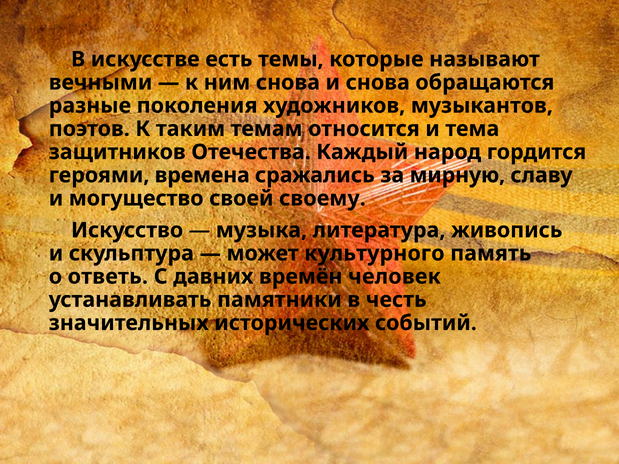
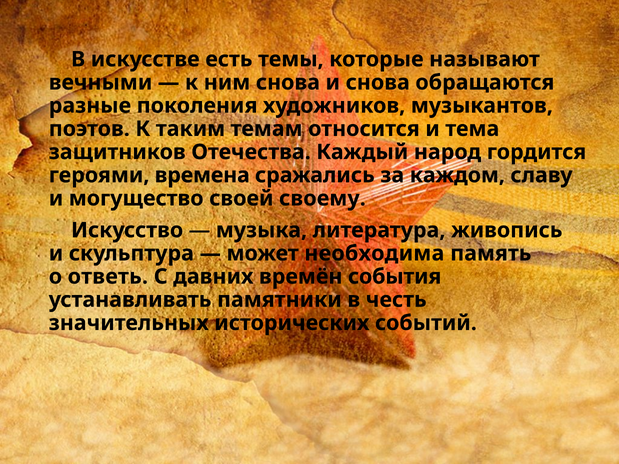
мирную: мирную -> каждом
культурного: культурного -> необходима
человек: человек -> события
